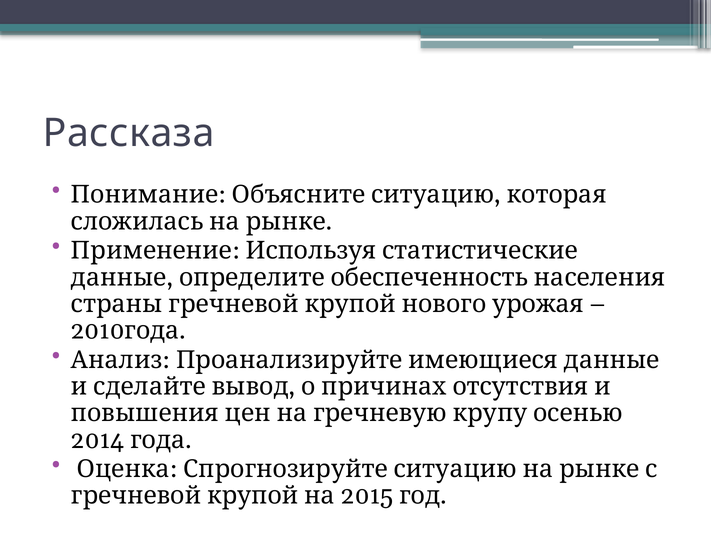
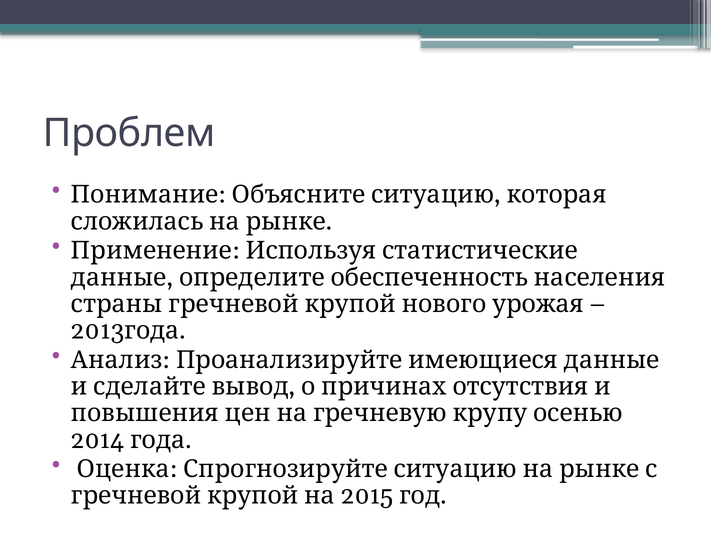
Рассказа: Рассказа -> Проблем
2010: 2010 -> 2013
